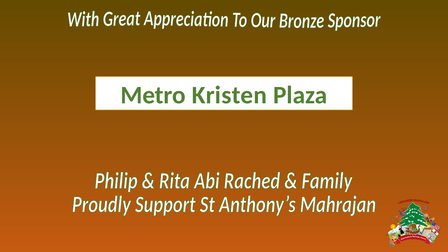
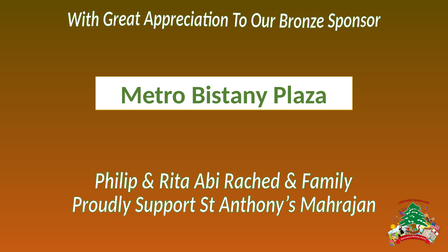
Kristen: Kristen -> Bistany
